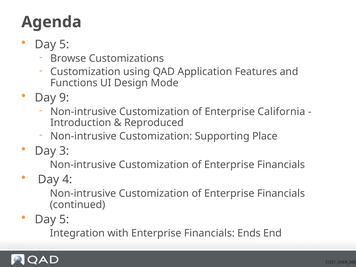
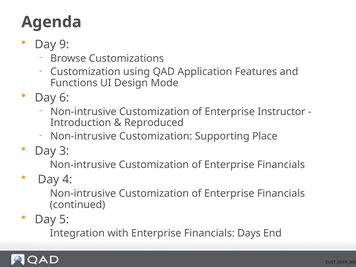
5 at (64, 44): 5 -> 9
9: 9 -> 6
California: California -> Instructor
Ends: Ends -> Days
